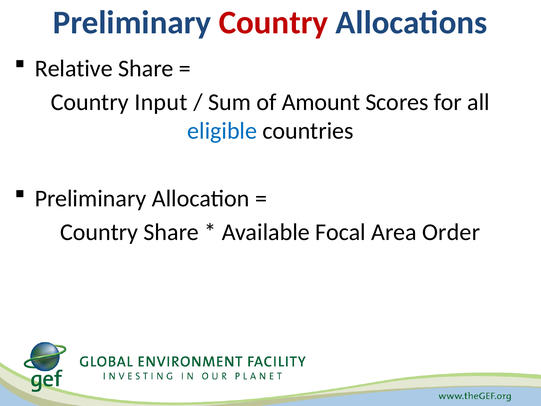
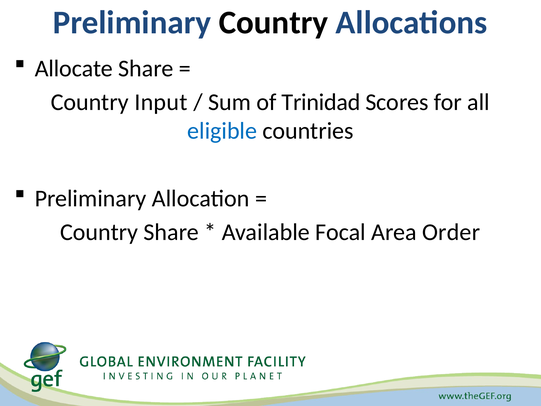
Country at (273, 23) colour: red -> black
Relative: Relative -> Allocate
Amount: Amount -> Trinidad
